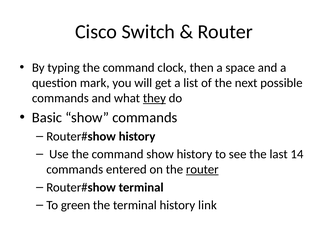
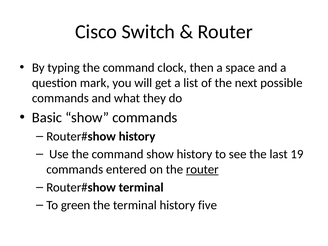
they underline: present -> none
14: 14 -> 19
link: link -> five
